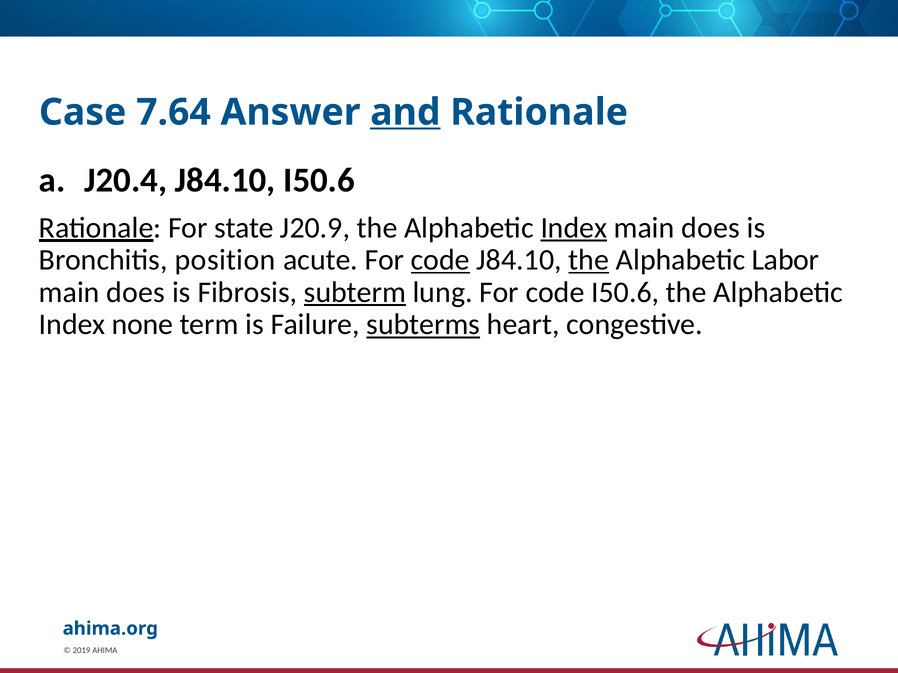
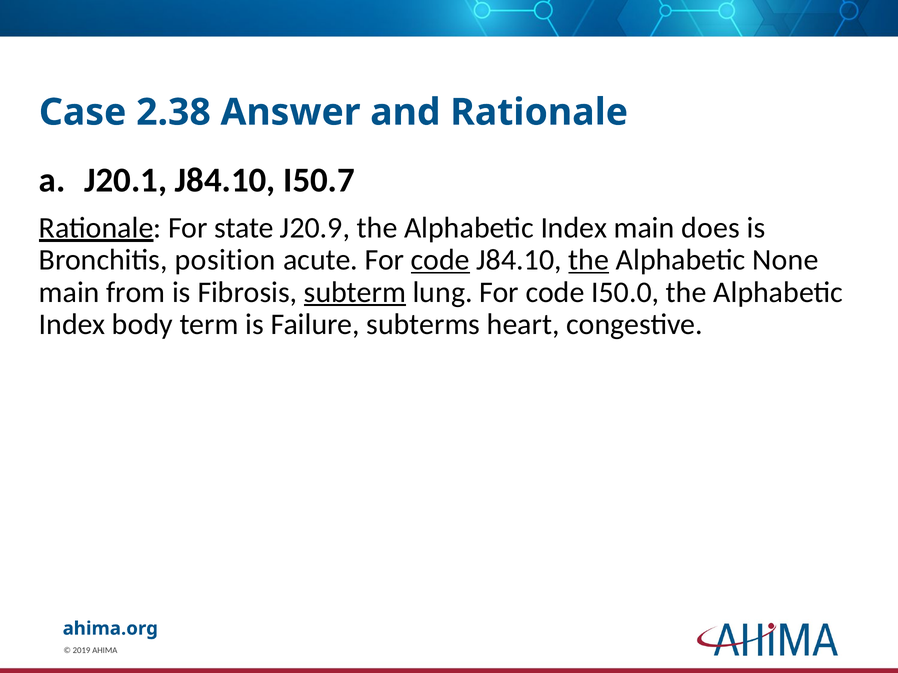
7.64: 7.64 -> 2.38
and underline: present -> none
J20.4: J20.4 -> J20.1
J84.10 I50.6: I50.6 -> I50.7
Index at (574, 228) underline: present -> none
Labor: Labor -> None
does at (136, 292): does -> from
code I50.6: I50.6 -> I50.0
none: none -> body
subterms underline: present -> none
